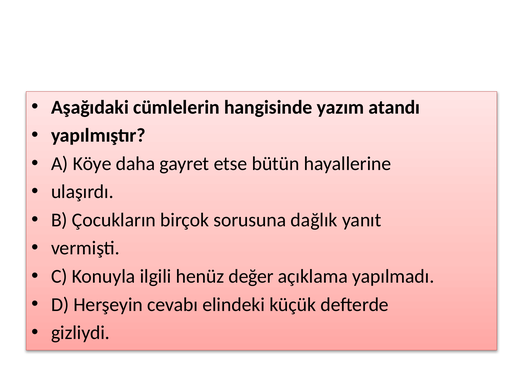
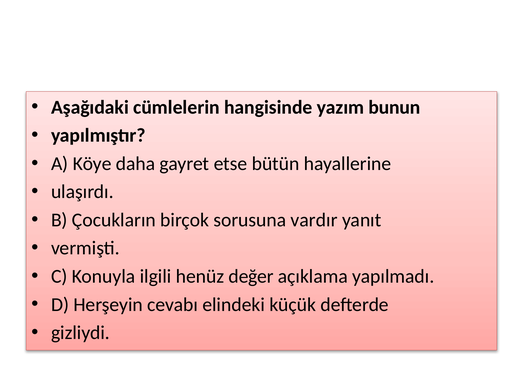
atandı: atandı -> bunun
dağlık: dağlık -> vardır
